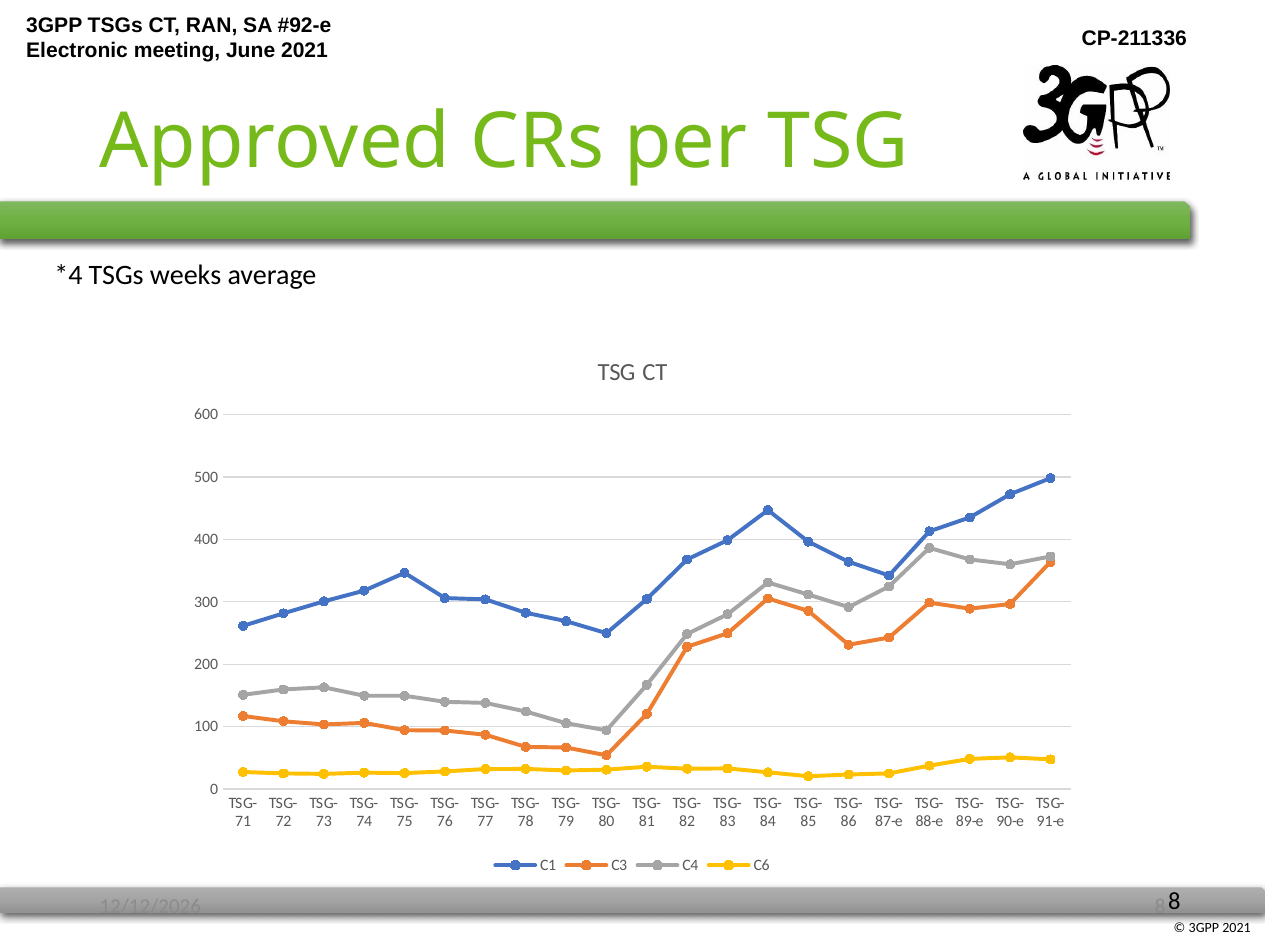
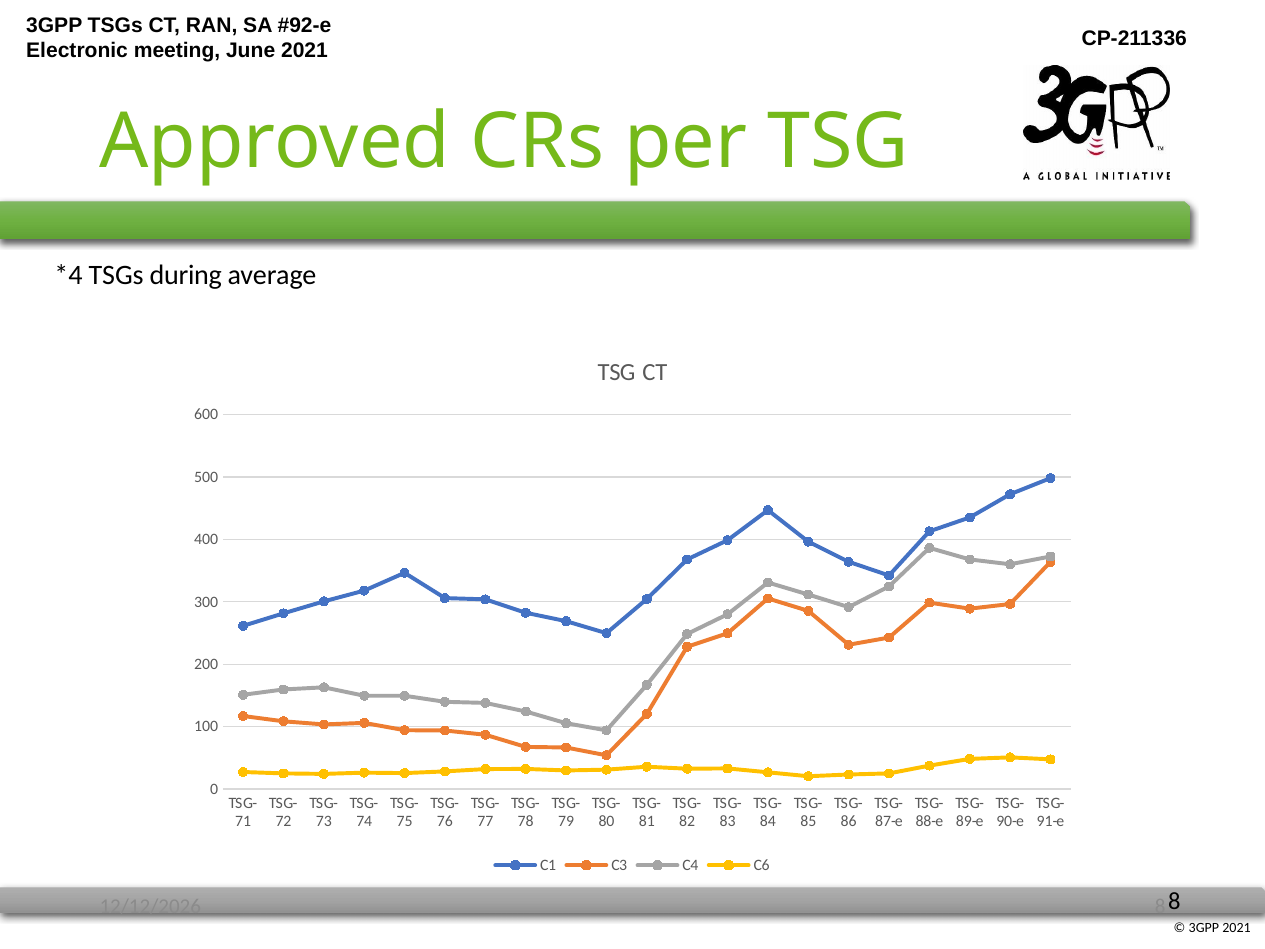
weeks: weeks -> during
